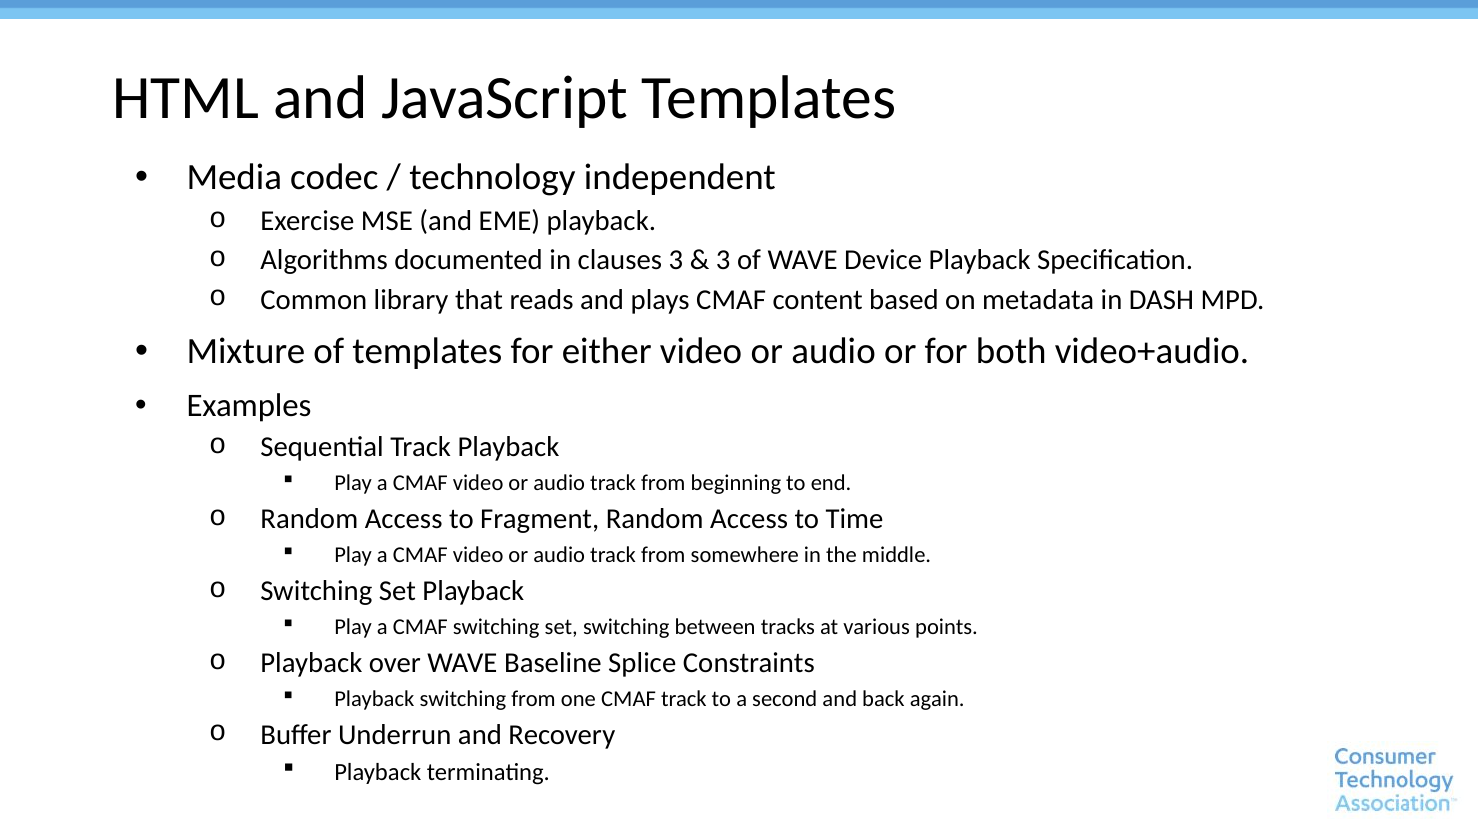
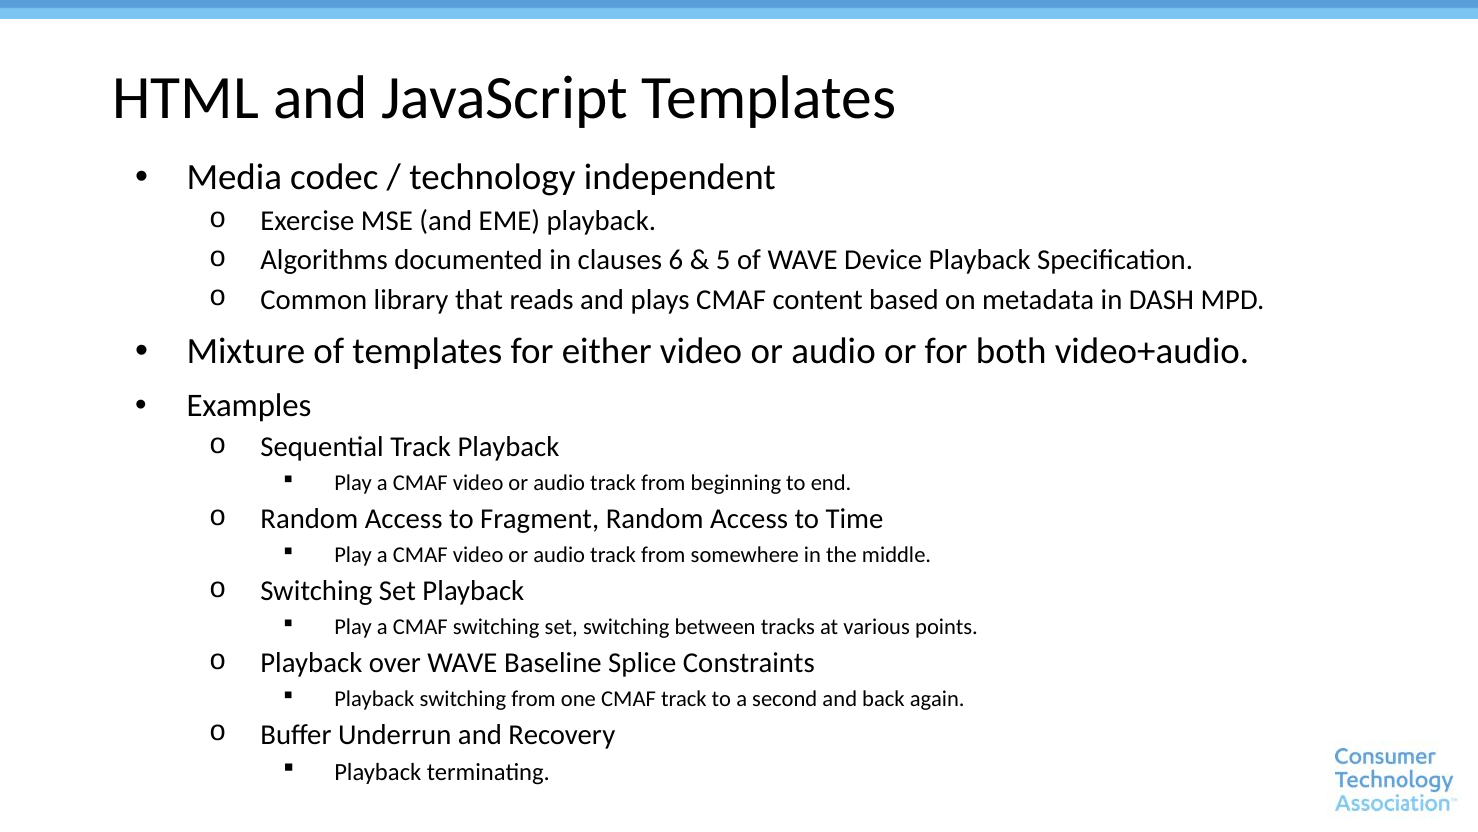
clauses 3: 3 -> 6
3 at (723, 260): 3 -> 5
